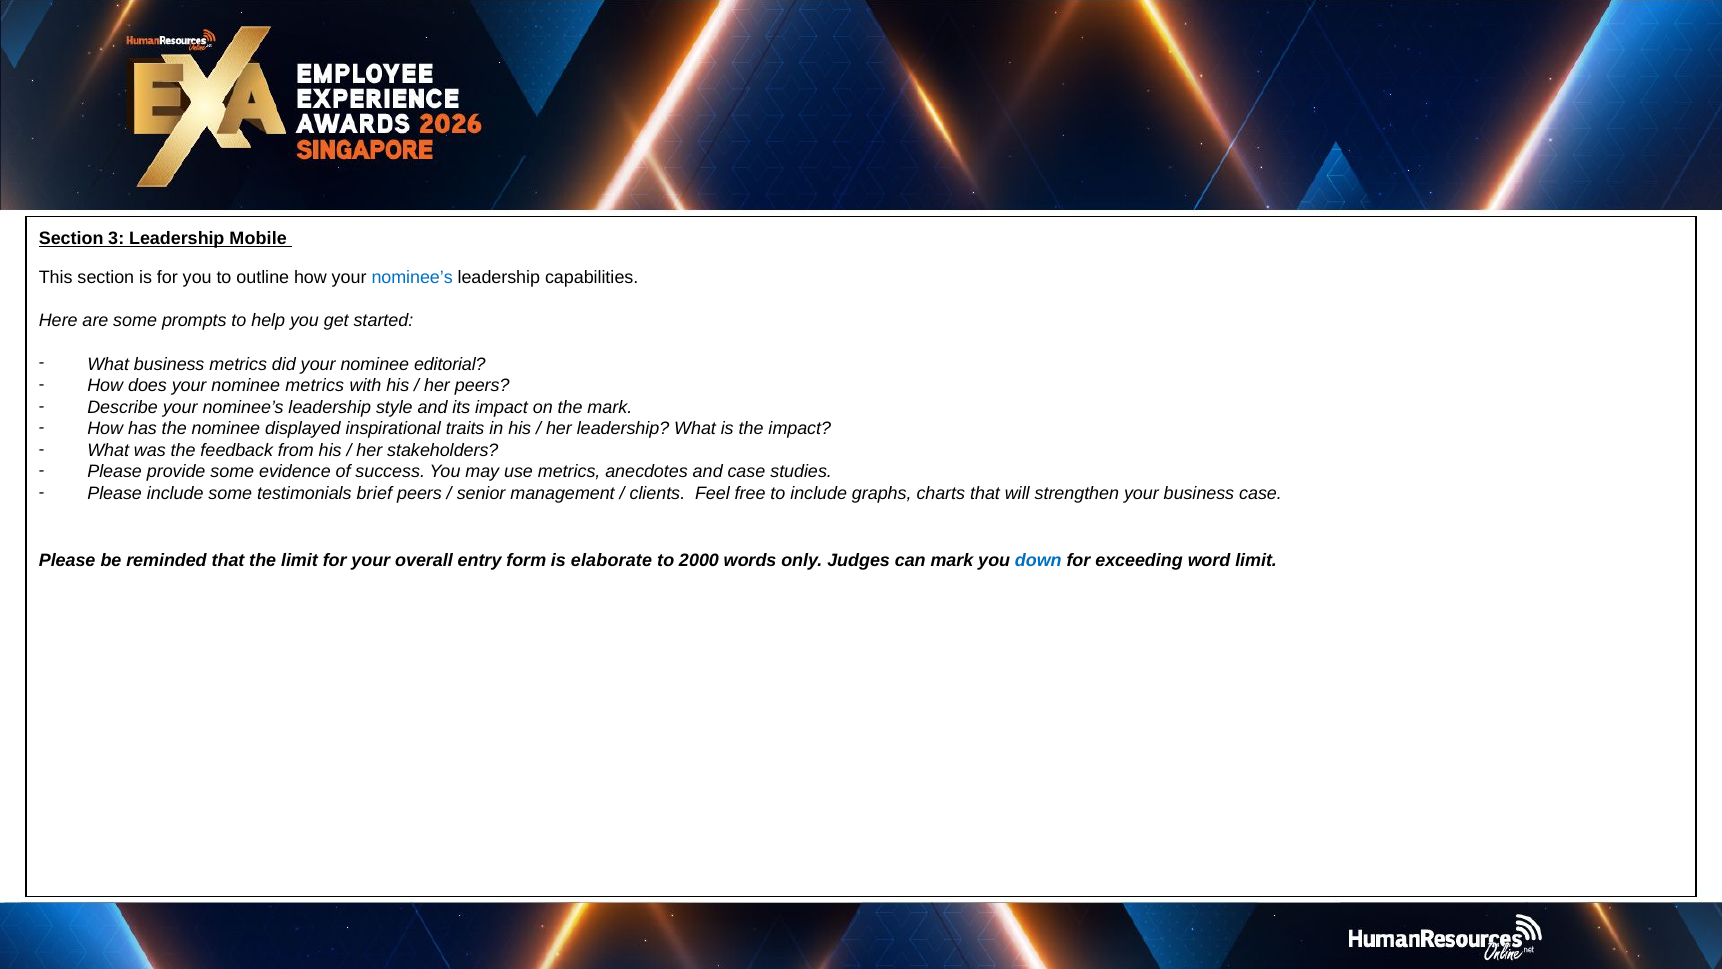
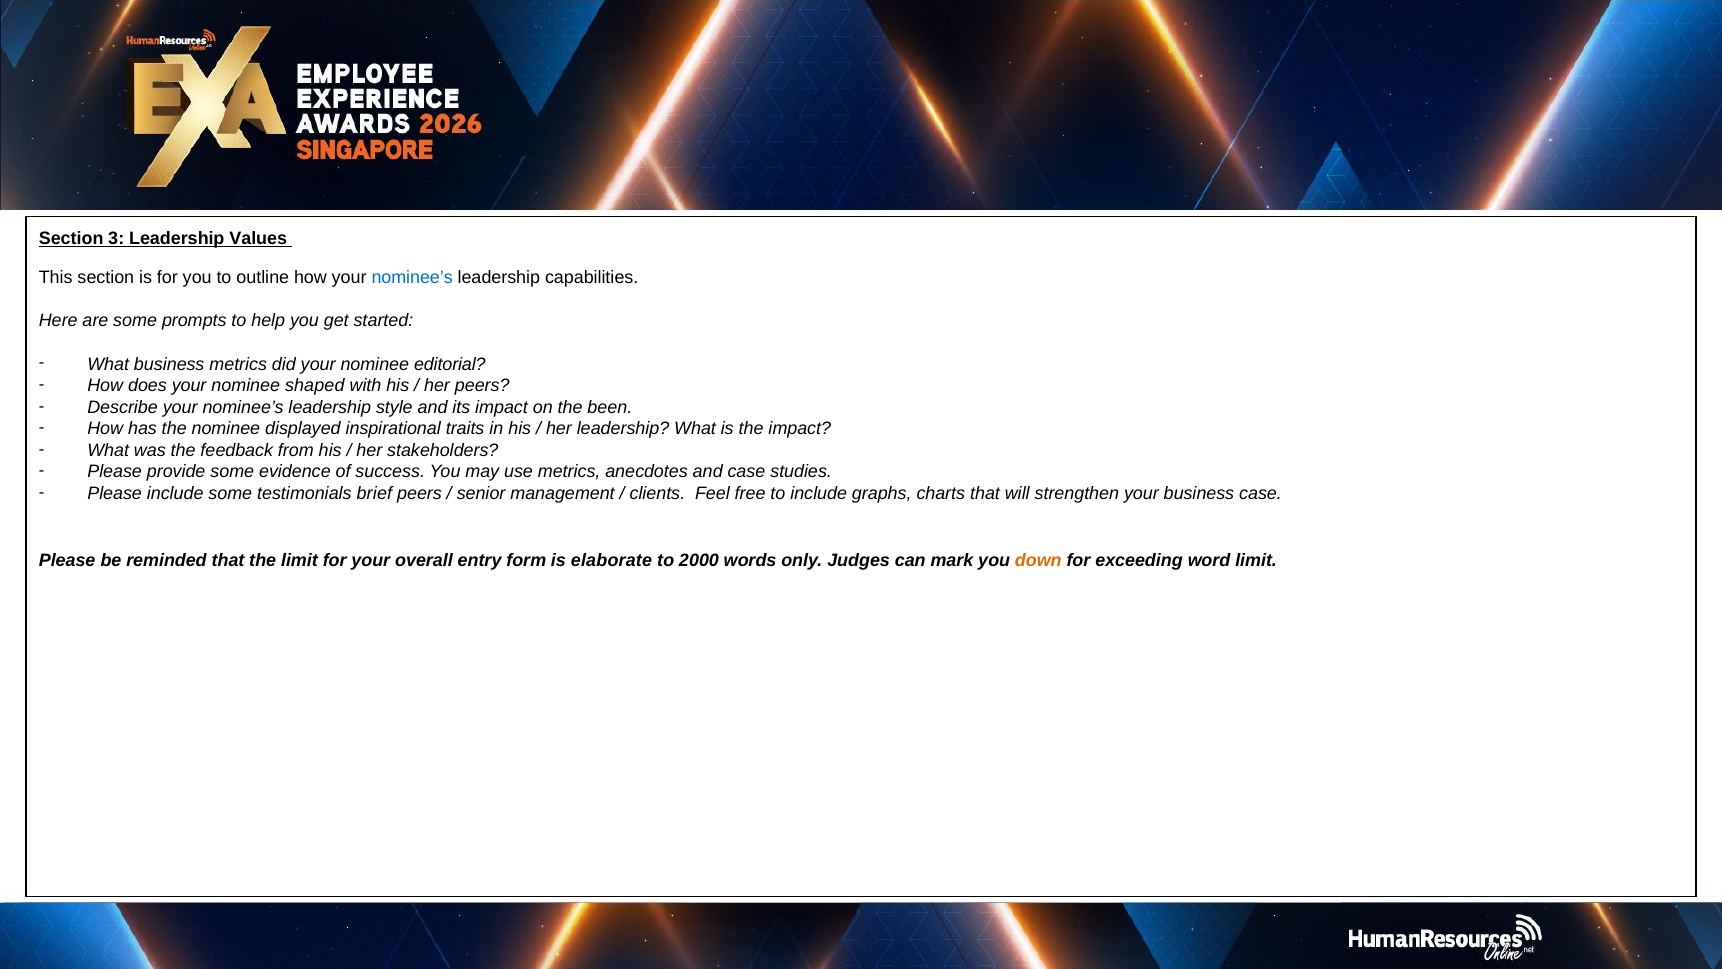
Mobile: Mobile -> Values
nominee metrics: metrics -> shaped
the mark: mark -> been
down colour: blue -> orange
